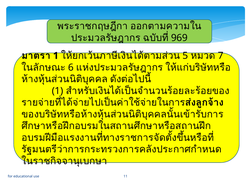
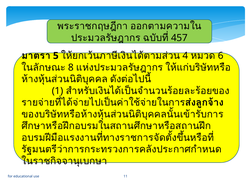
969: 969 -> 457
1 at (56, 56): 1 -> 5
5: 5 -> 4
7: 7 -> 6
6: 6 -> 8
